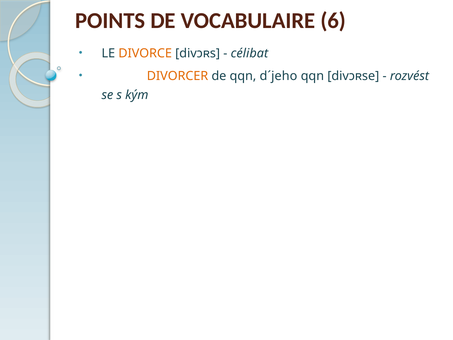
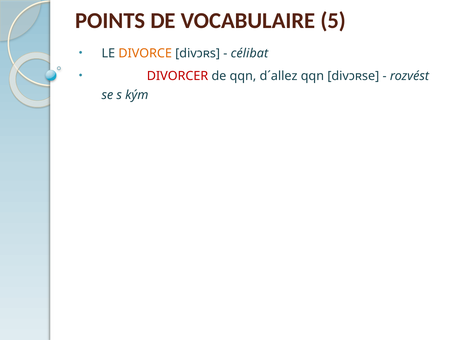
6: 6 -> 5
DIVORCER colour: orange -> red
d´jeho: d´jeho -> d´allez
